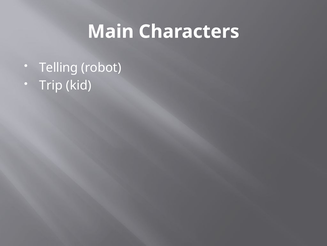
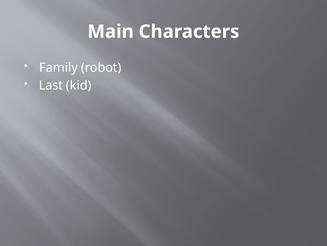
Telling: Telling -> Family
Trip: Trip -> Last
